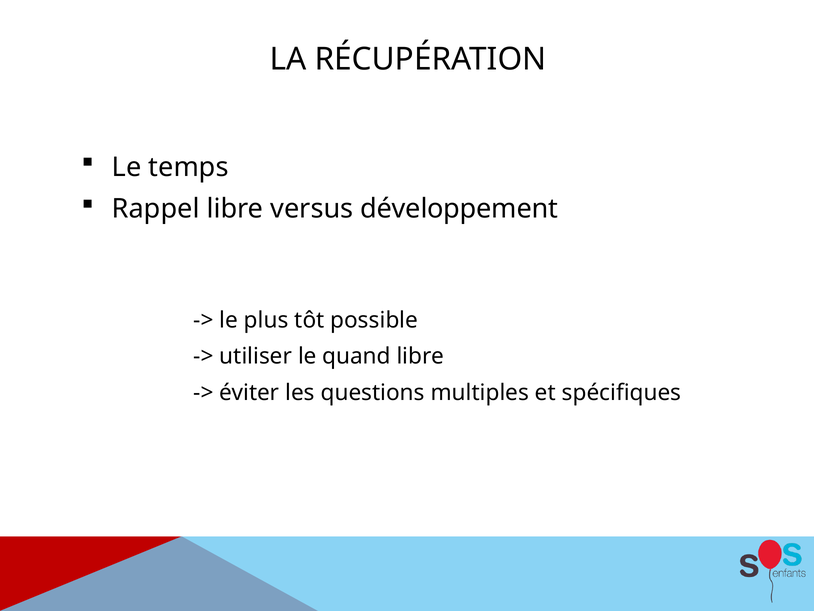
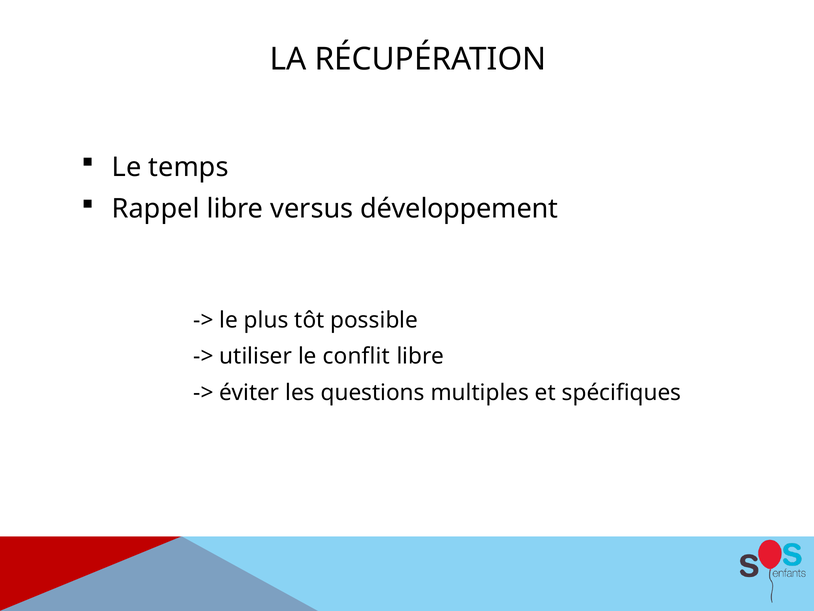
quand: quand -> conflit
